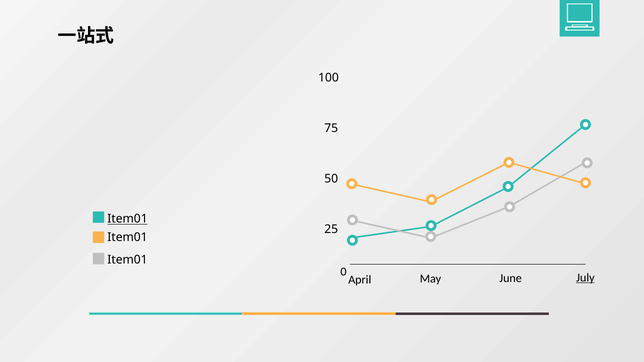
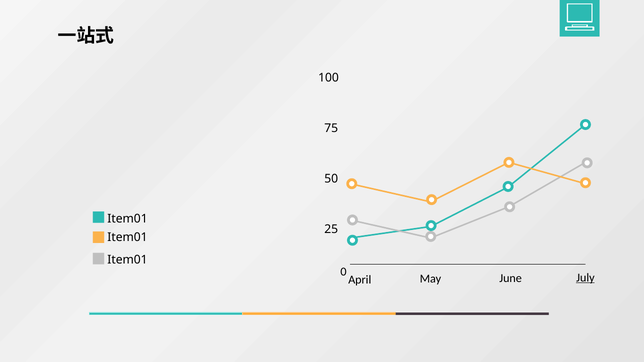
Item01 at (128, 219) underline: present -> none
